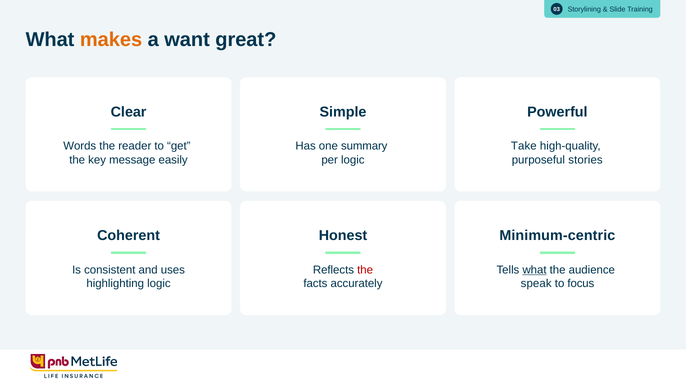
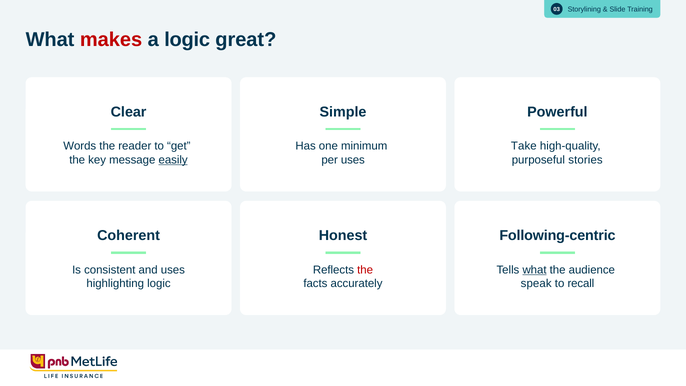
makes colour: orange -> red
a want: want -> logic
summary: summary -> minimum
easily underline: none -> present
per logic: logic -> uses
Minimum-centric: Minimum-centric -> Following-centric
focus: focus -> recall
